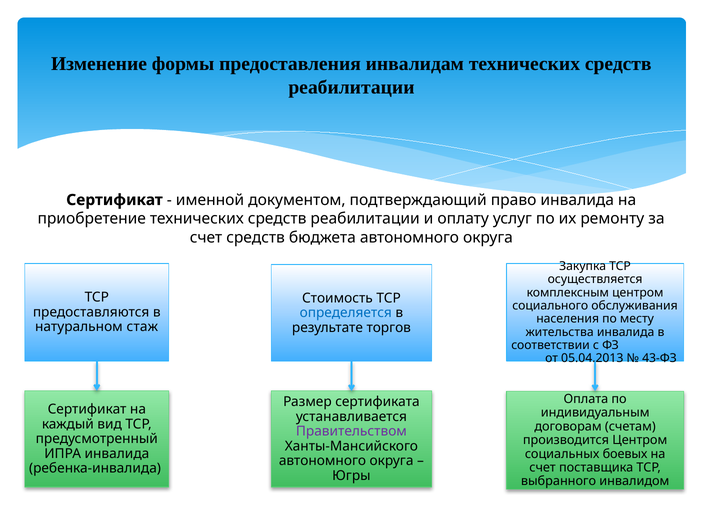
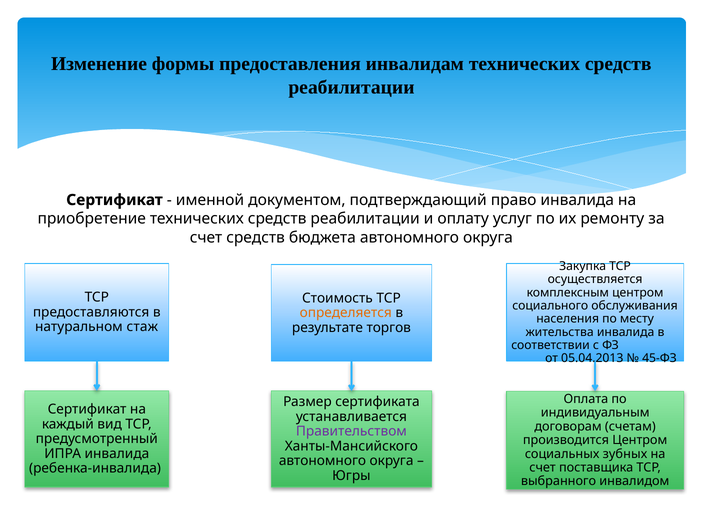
определяется colour: blue -> orange
43-ФЗ: 43-ФЗ -> 45-ФЗ
боевых: боевых -> зубных
